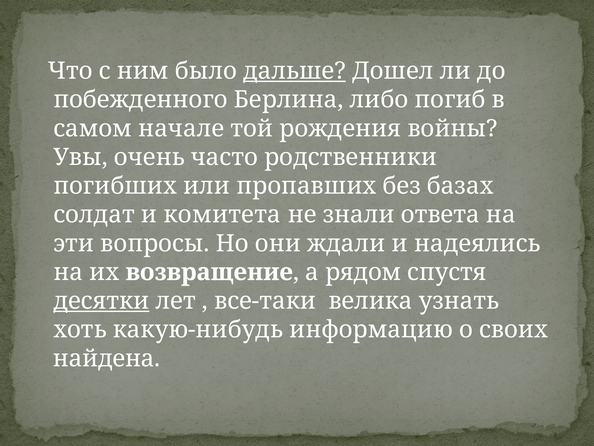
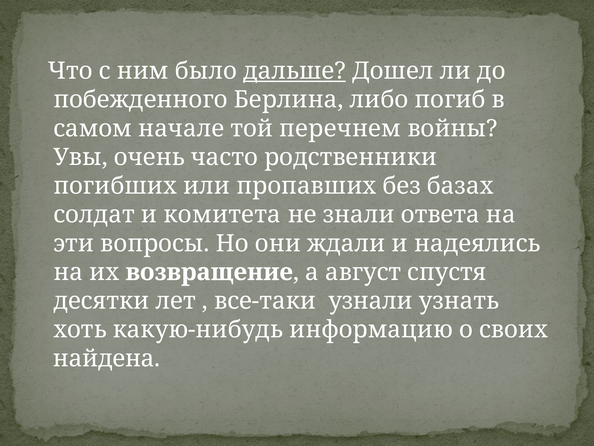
рождения: рождения -> перечнем
рядом: рядом -> август
десятки underline: present -> none
велика: велика -> узнали
